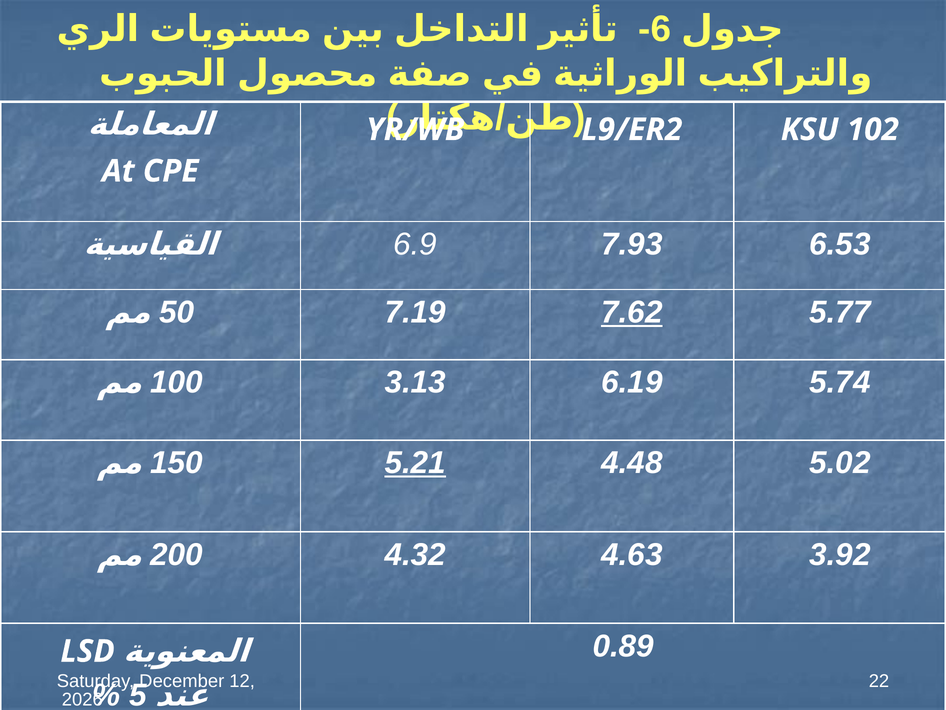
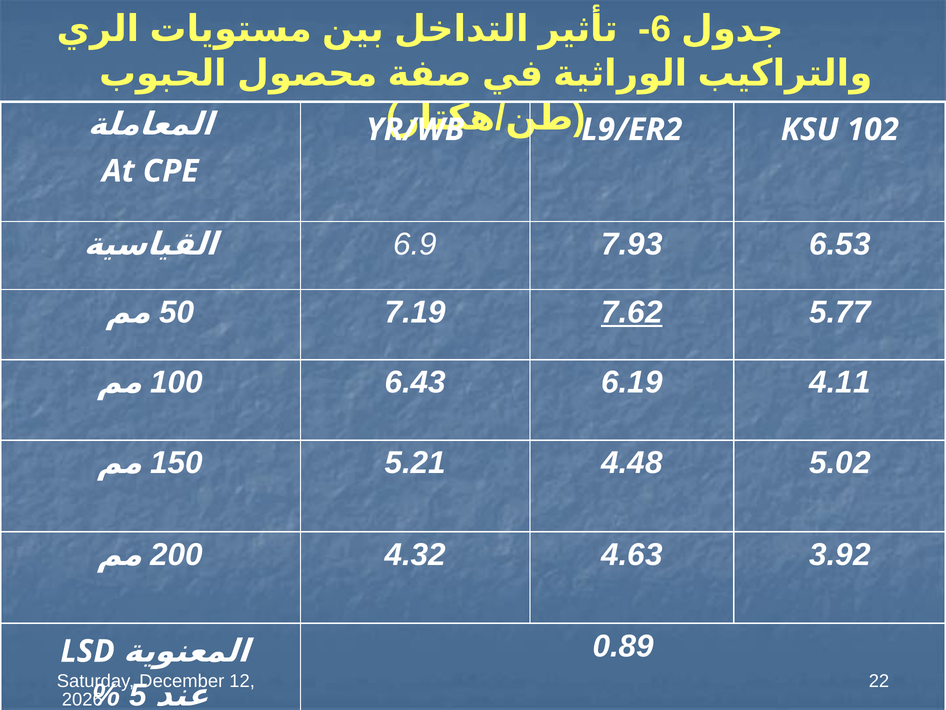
3.13: 3.13 -> 6.43
5.74: 5.74 -> 4.11
5.21 underline: present -> none
